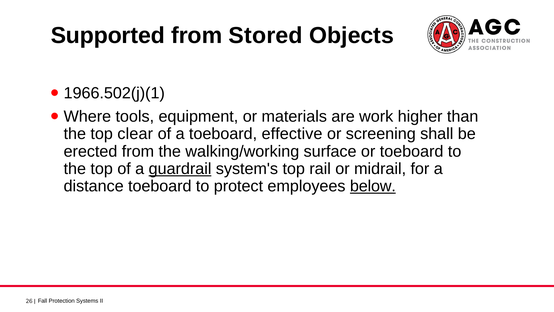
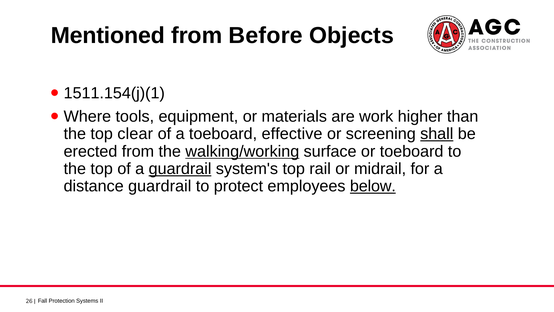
Supported: Supported -> Mentioned
Stored: Stored -> Before
1966.502(j)(1: 1966.502(j)(1 -> 1511.154(j)(1
shall underline: none -> present
walking/working underline: none -> present
distance toeboard: toeboard -> guardrail
